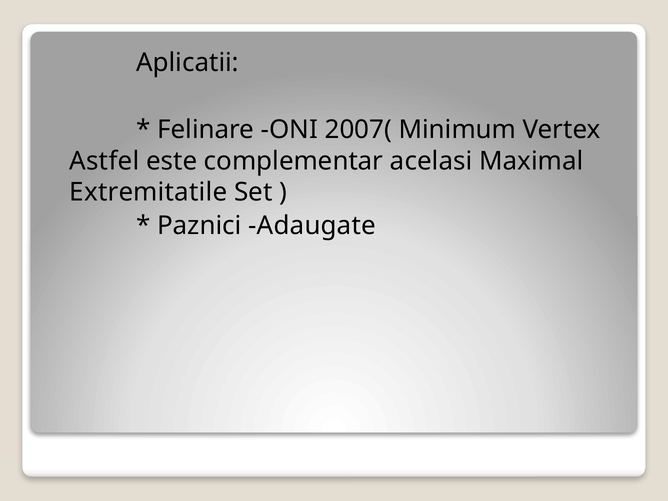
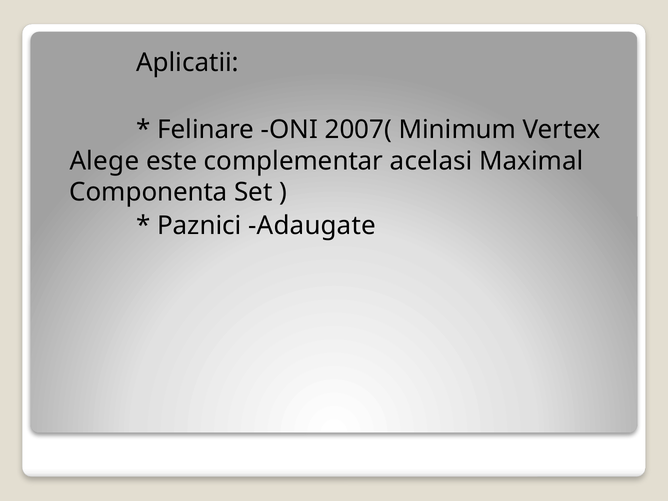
Astfel: Astfel -> Alege
Extremitatile: Extremitatile -> Componenta
